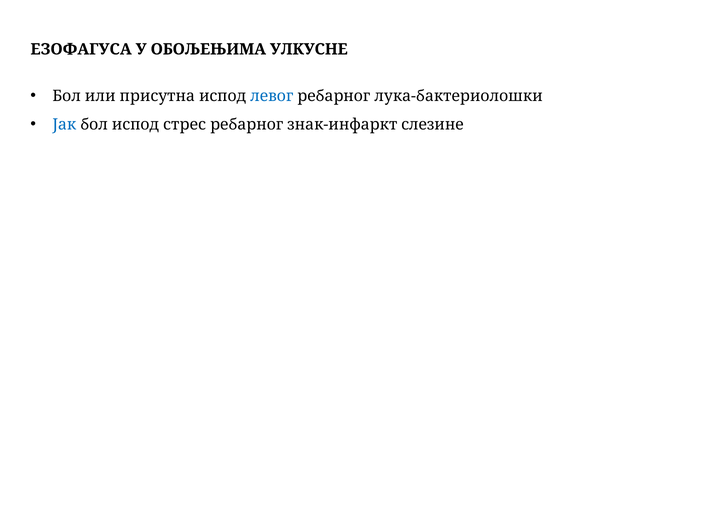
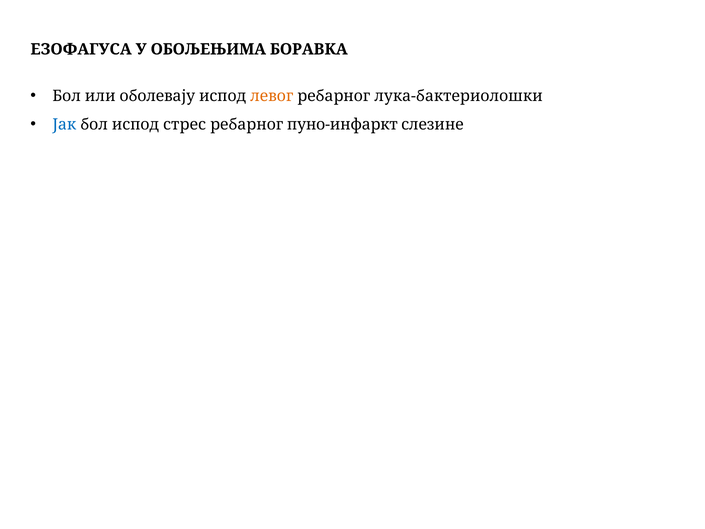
УЛКУСНЕ: УЛКУСНЕ -> БОРАВКА
присутна: присутна -> оболевају
левог colour: blue -> orange
знак-инфаркт: знак-инфаркт -> пуно-инфаркт
